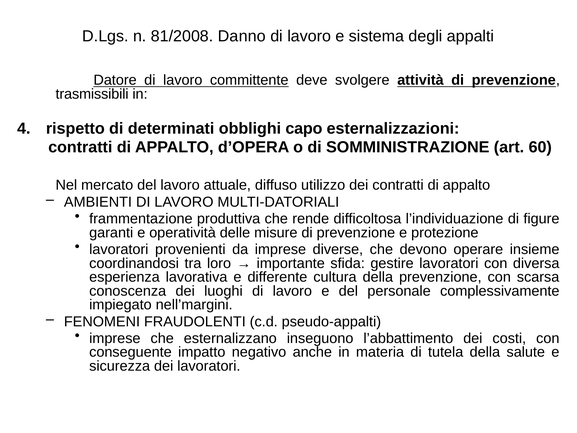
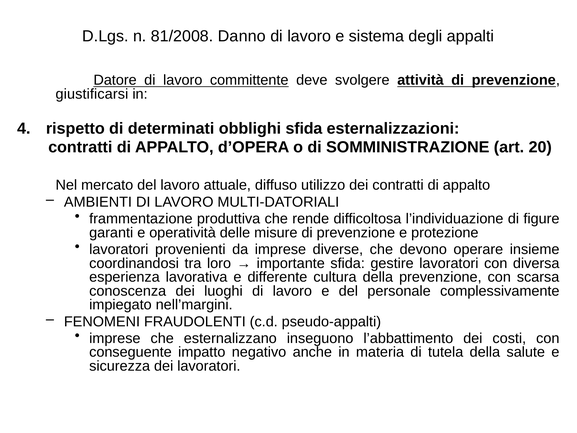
trasmissibili: trasmissibili -> giustificarsi
obblighi capo: capo -> sfida
60: 60 -> 20
